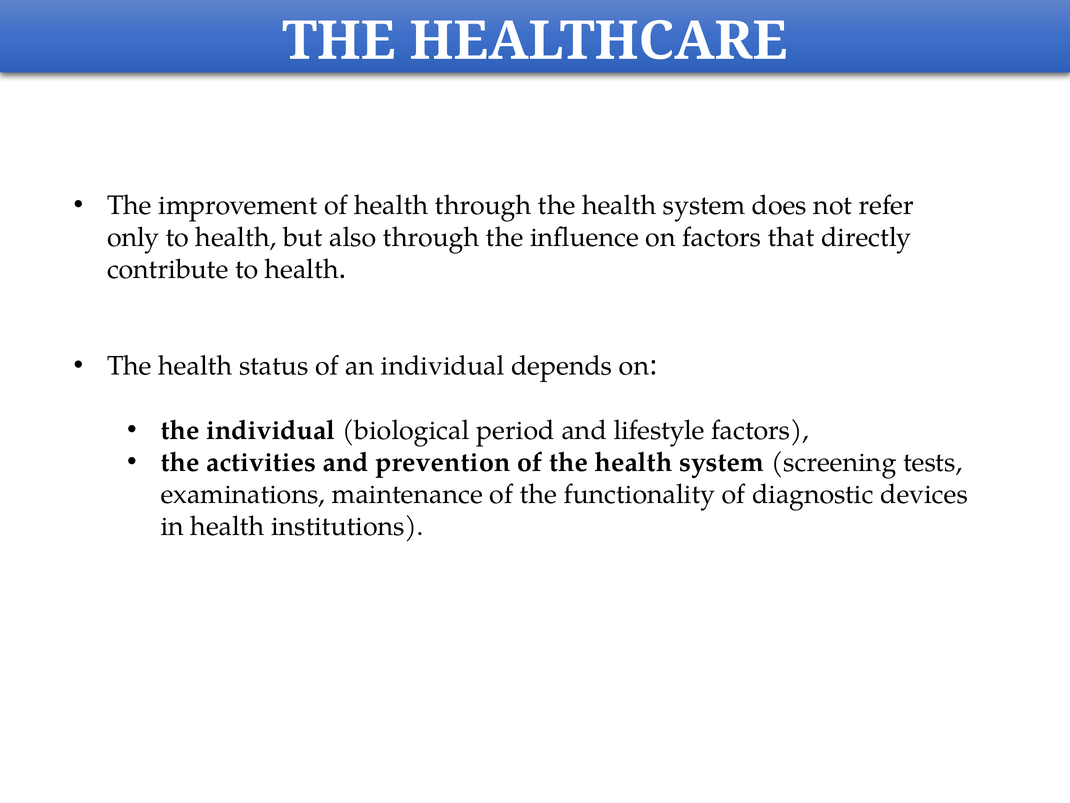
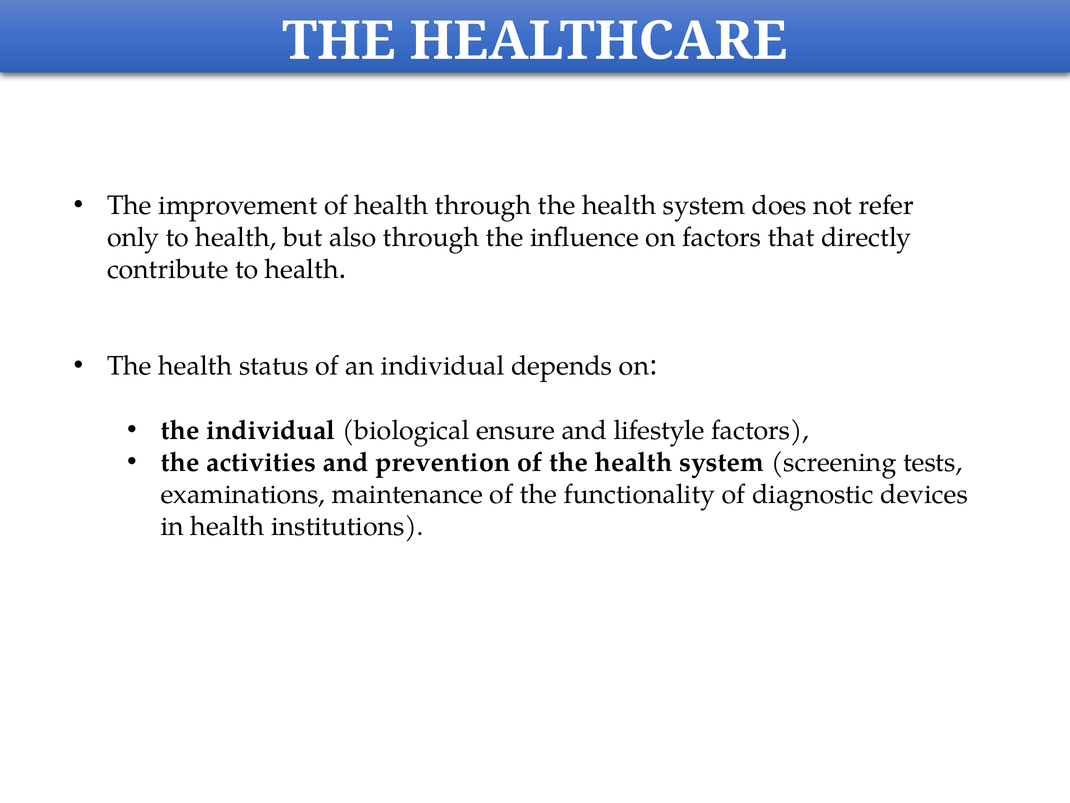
period: period -> ensure
